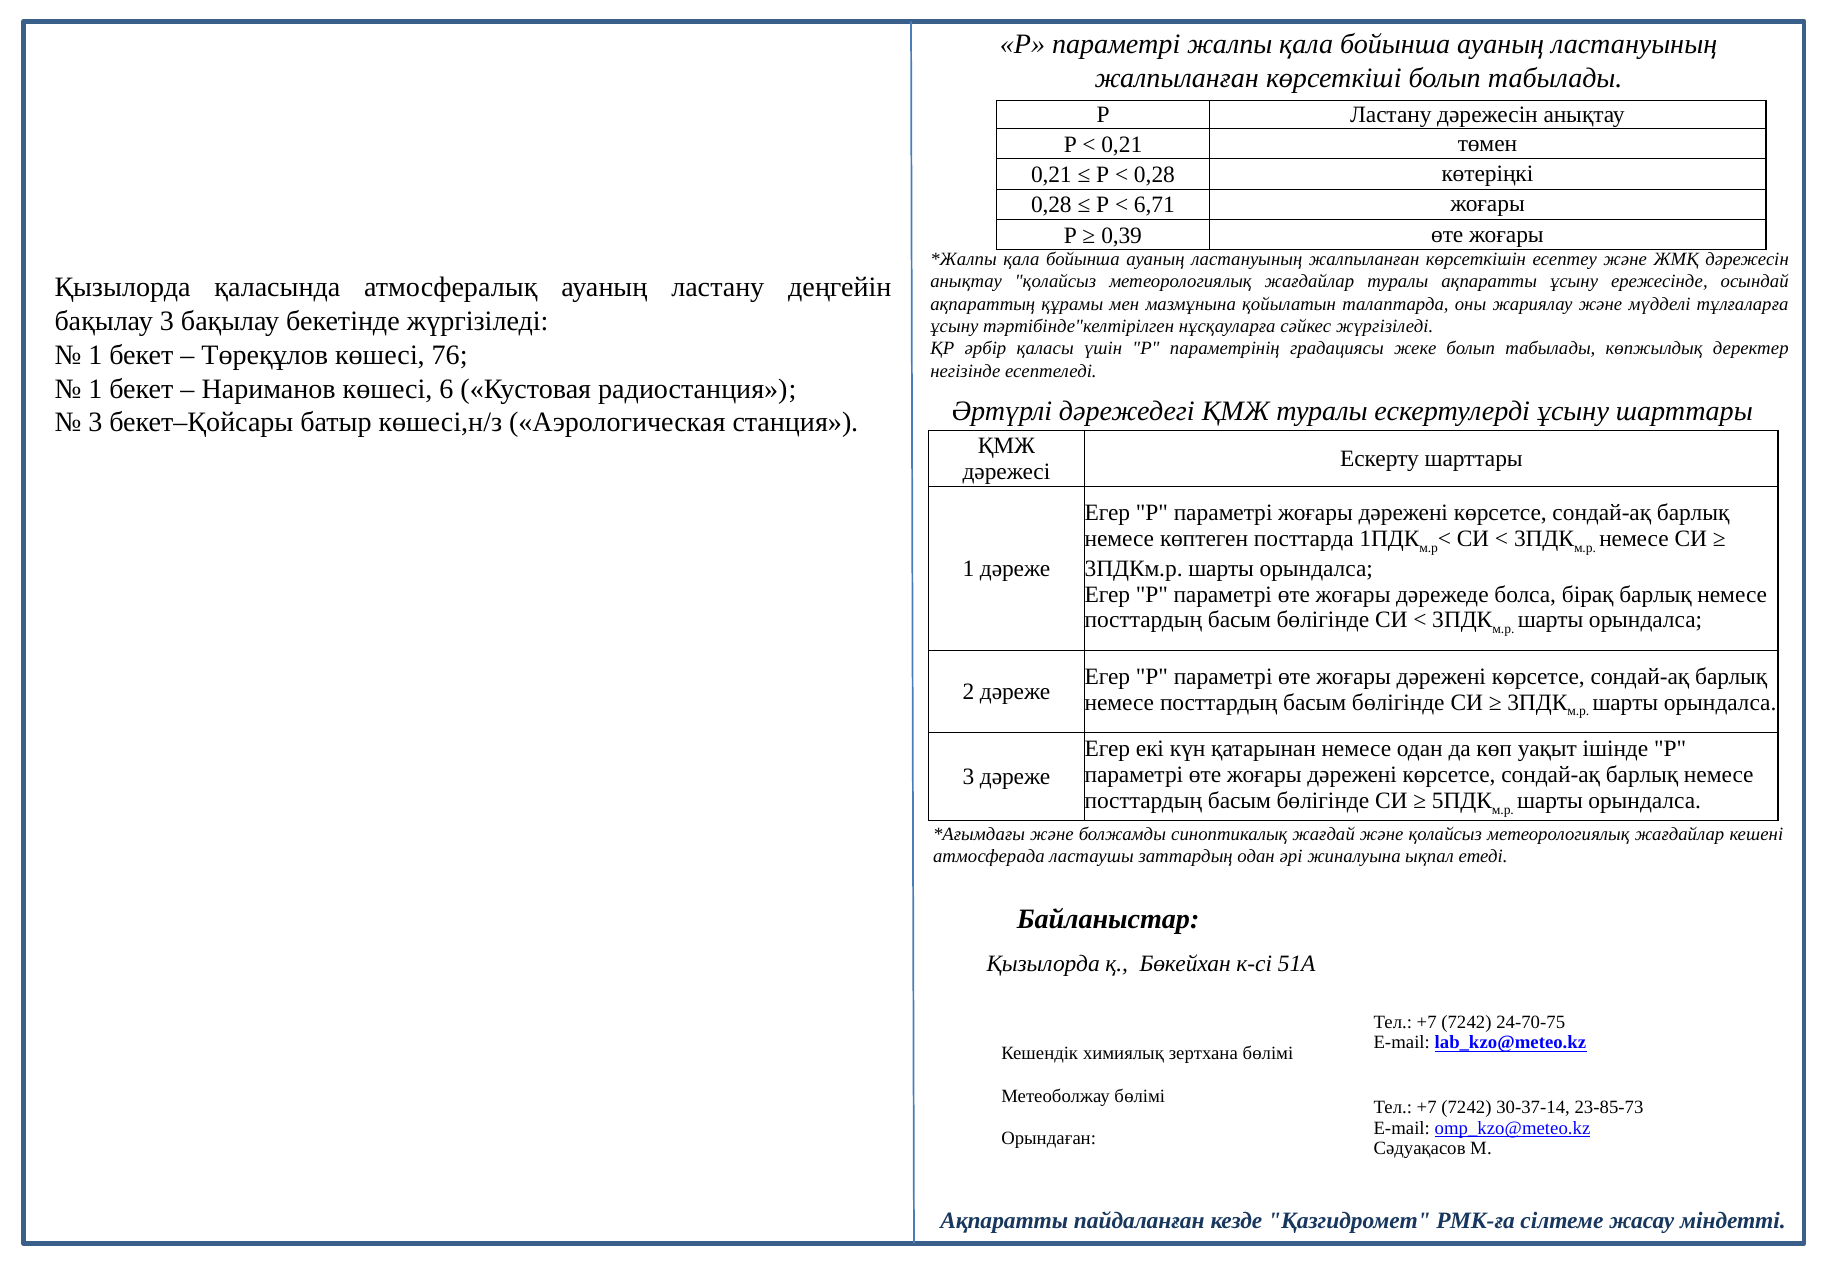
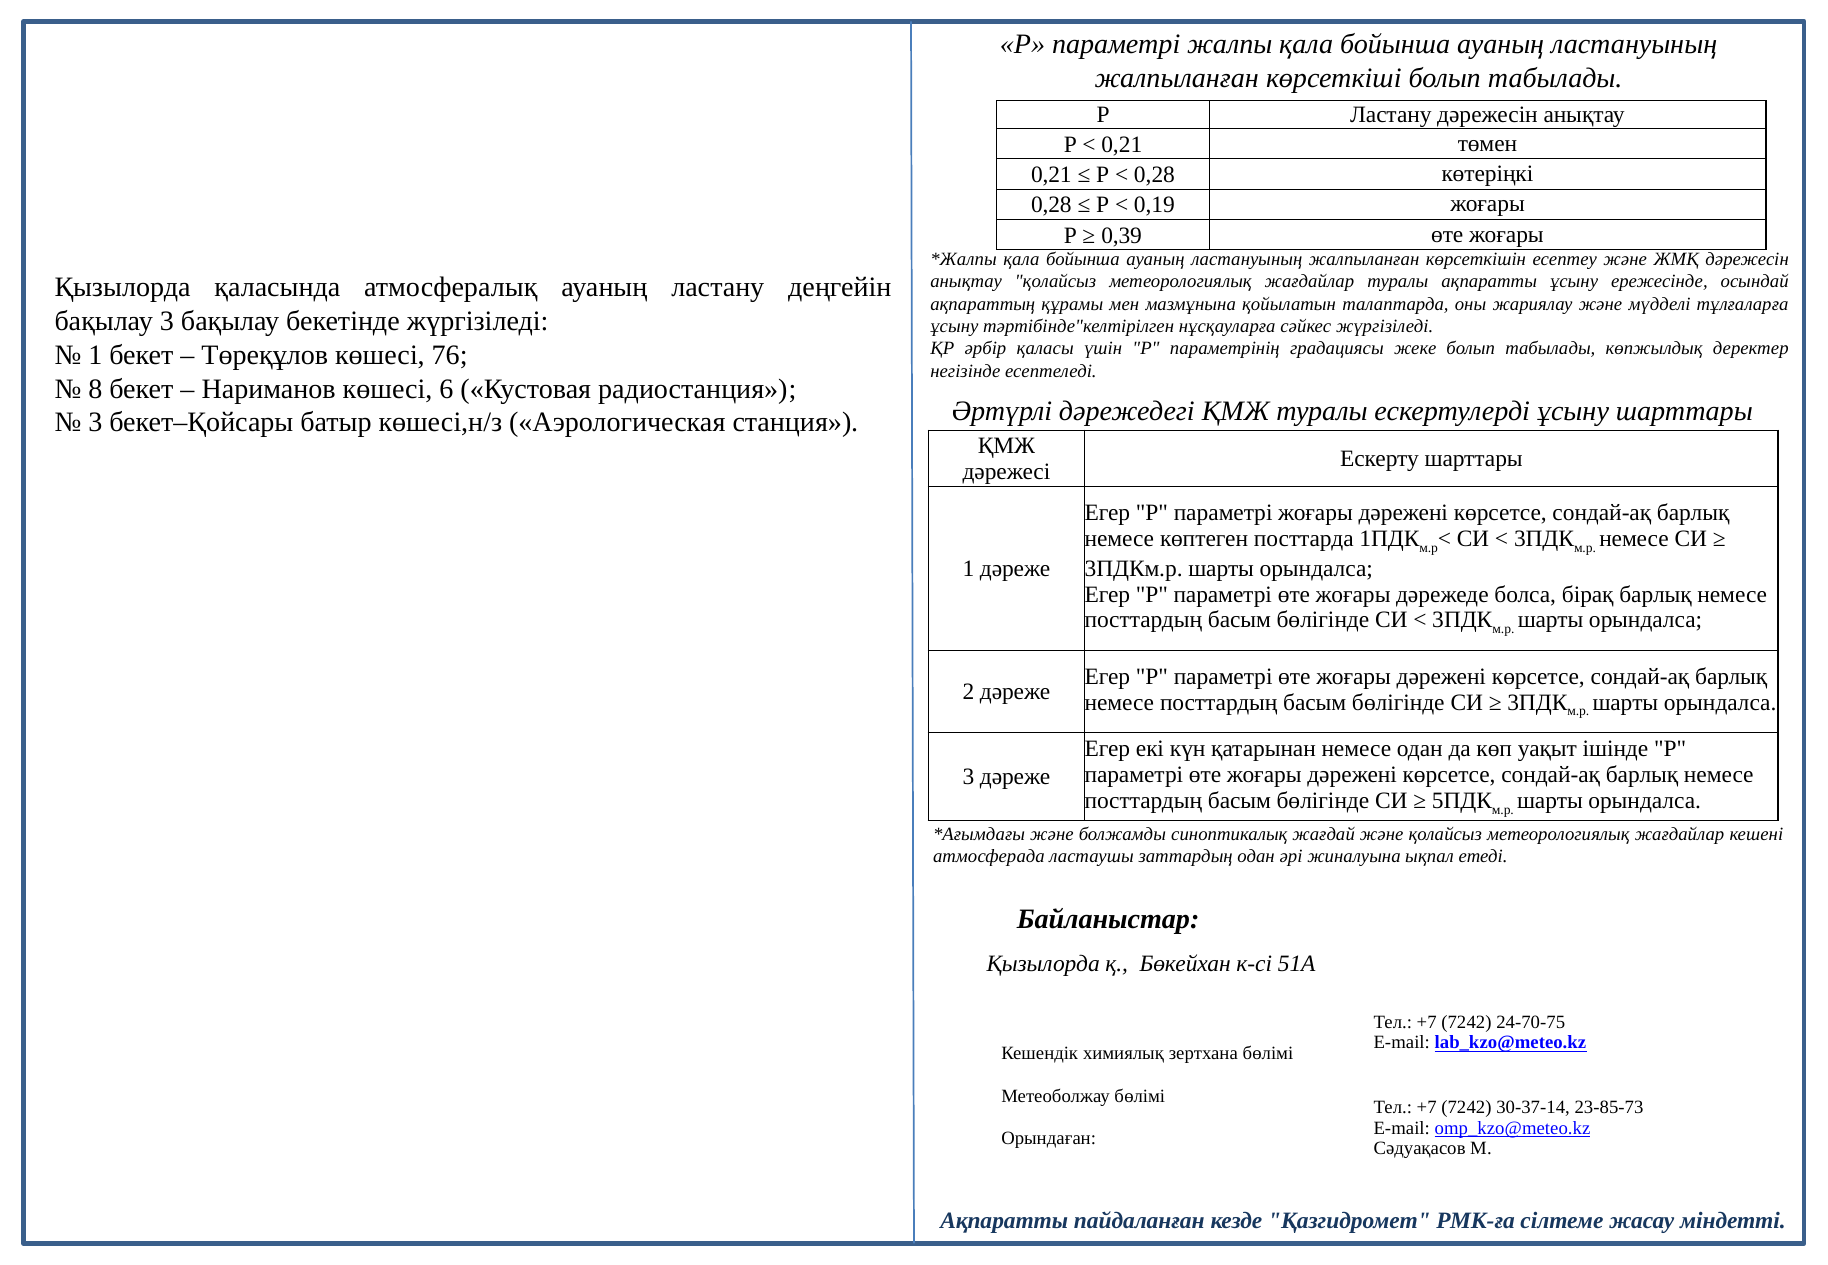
6,71: 6,71 -> 0,19
1 at (95, 389): 1 -> 8
